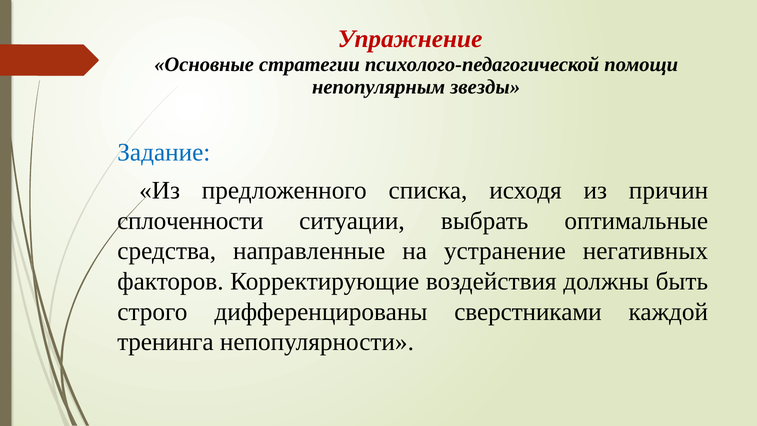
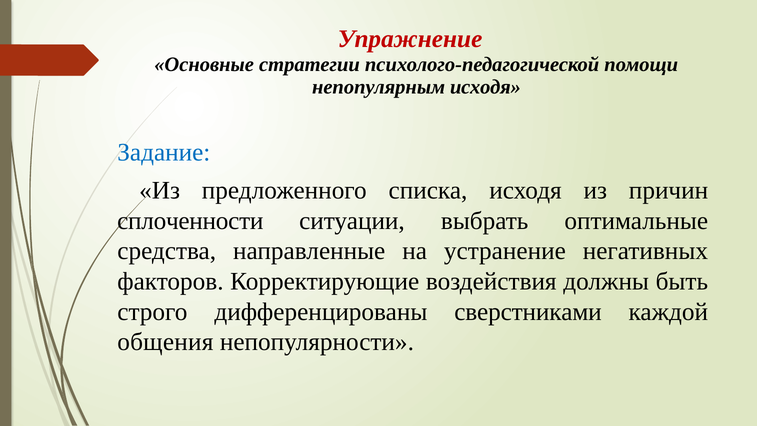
непопулярным звезды: звезды -> исходя
тренинга: тренинга -> общения
